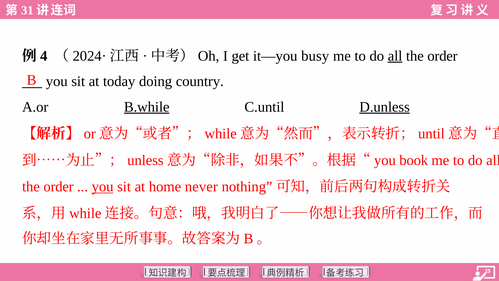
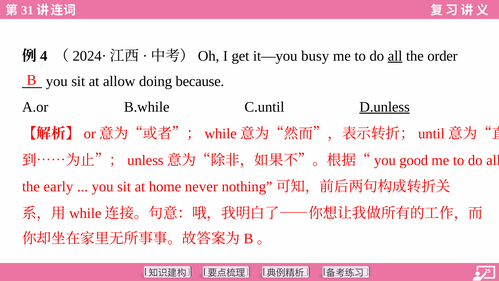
today: today -> allow
country: country -> because
B.while underline: present -> none
book: book -> good
order at (59, 187): order -> early
you at (103, 187) underline: present -> none
